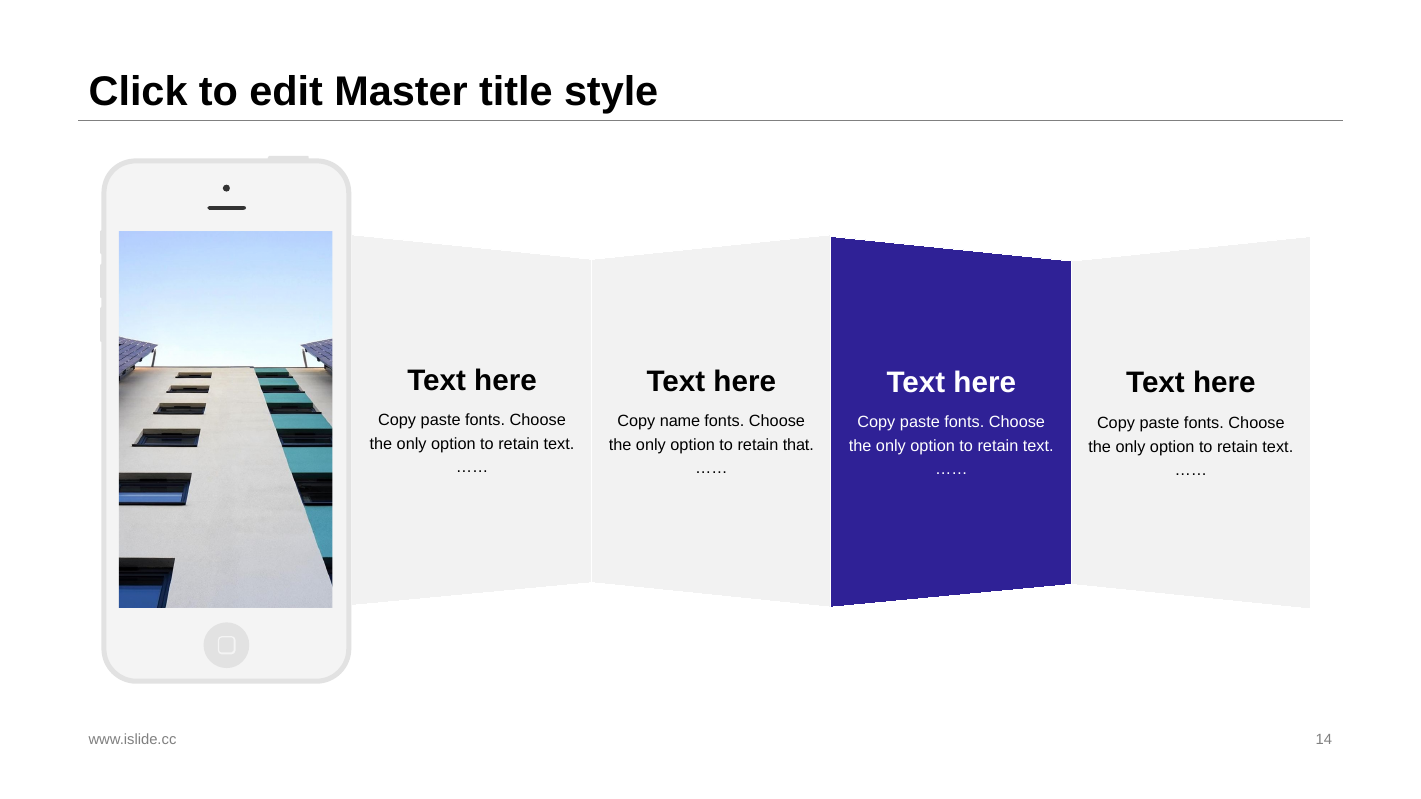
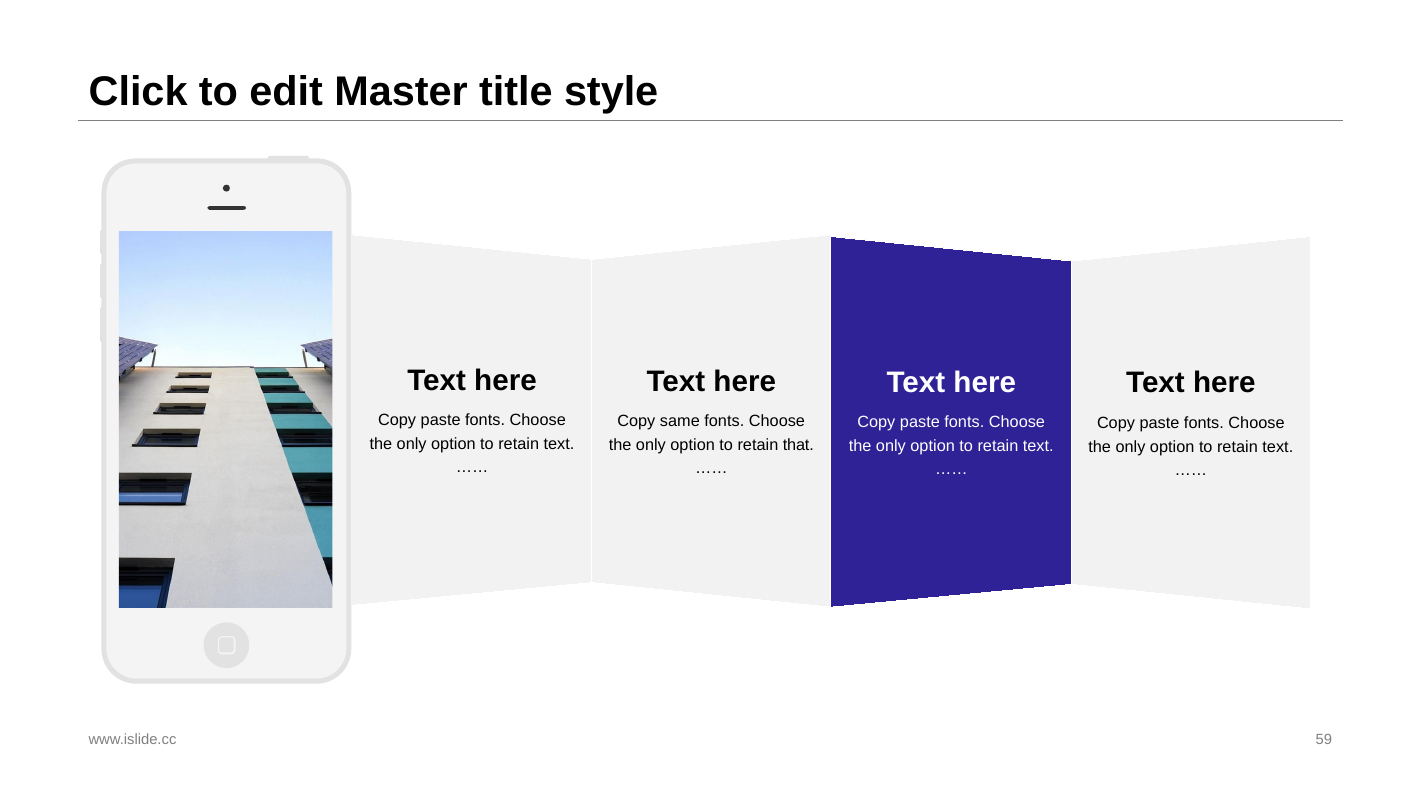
name: name -> same
14: 14 -> 59
